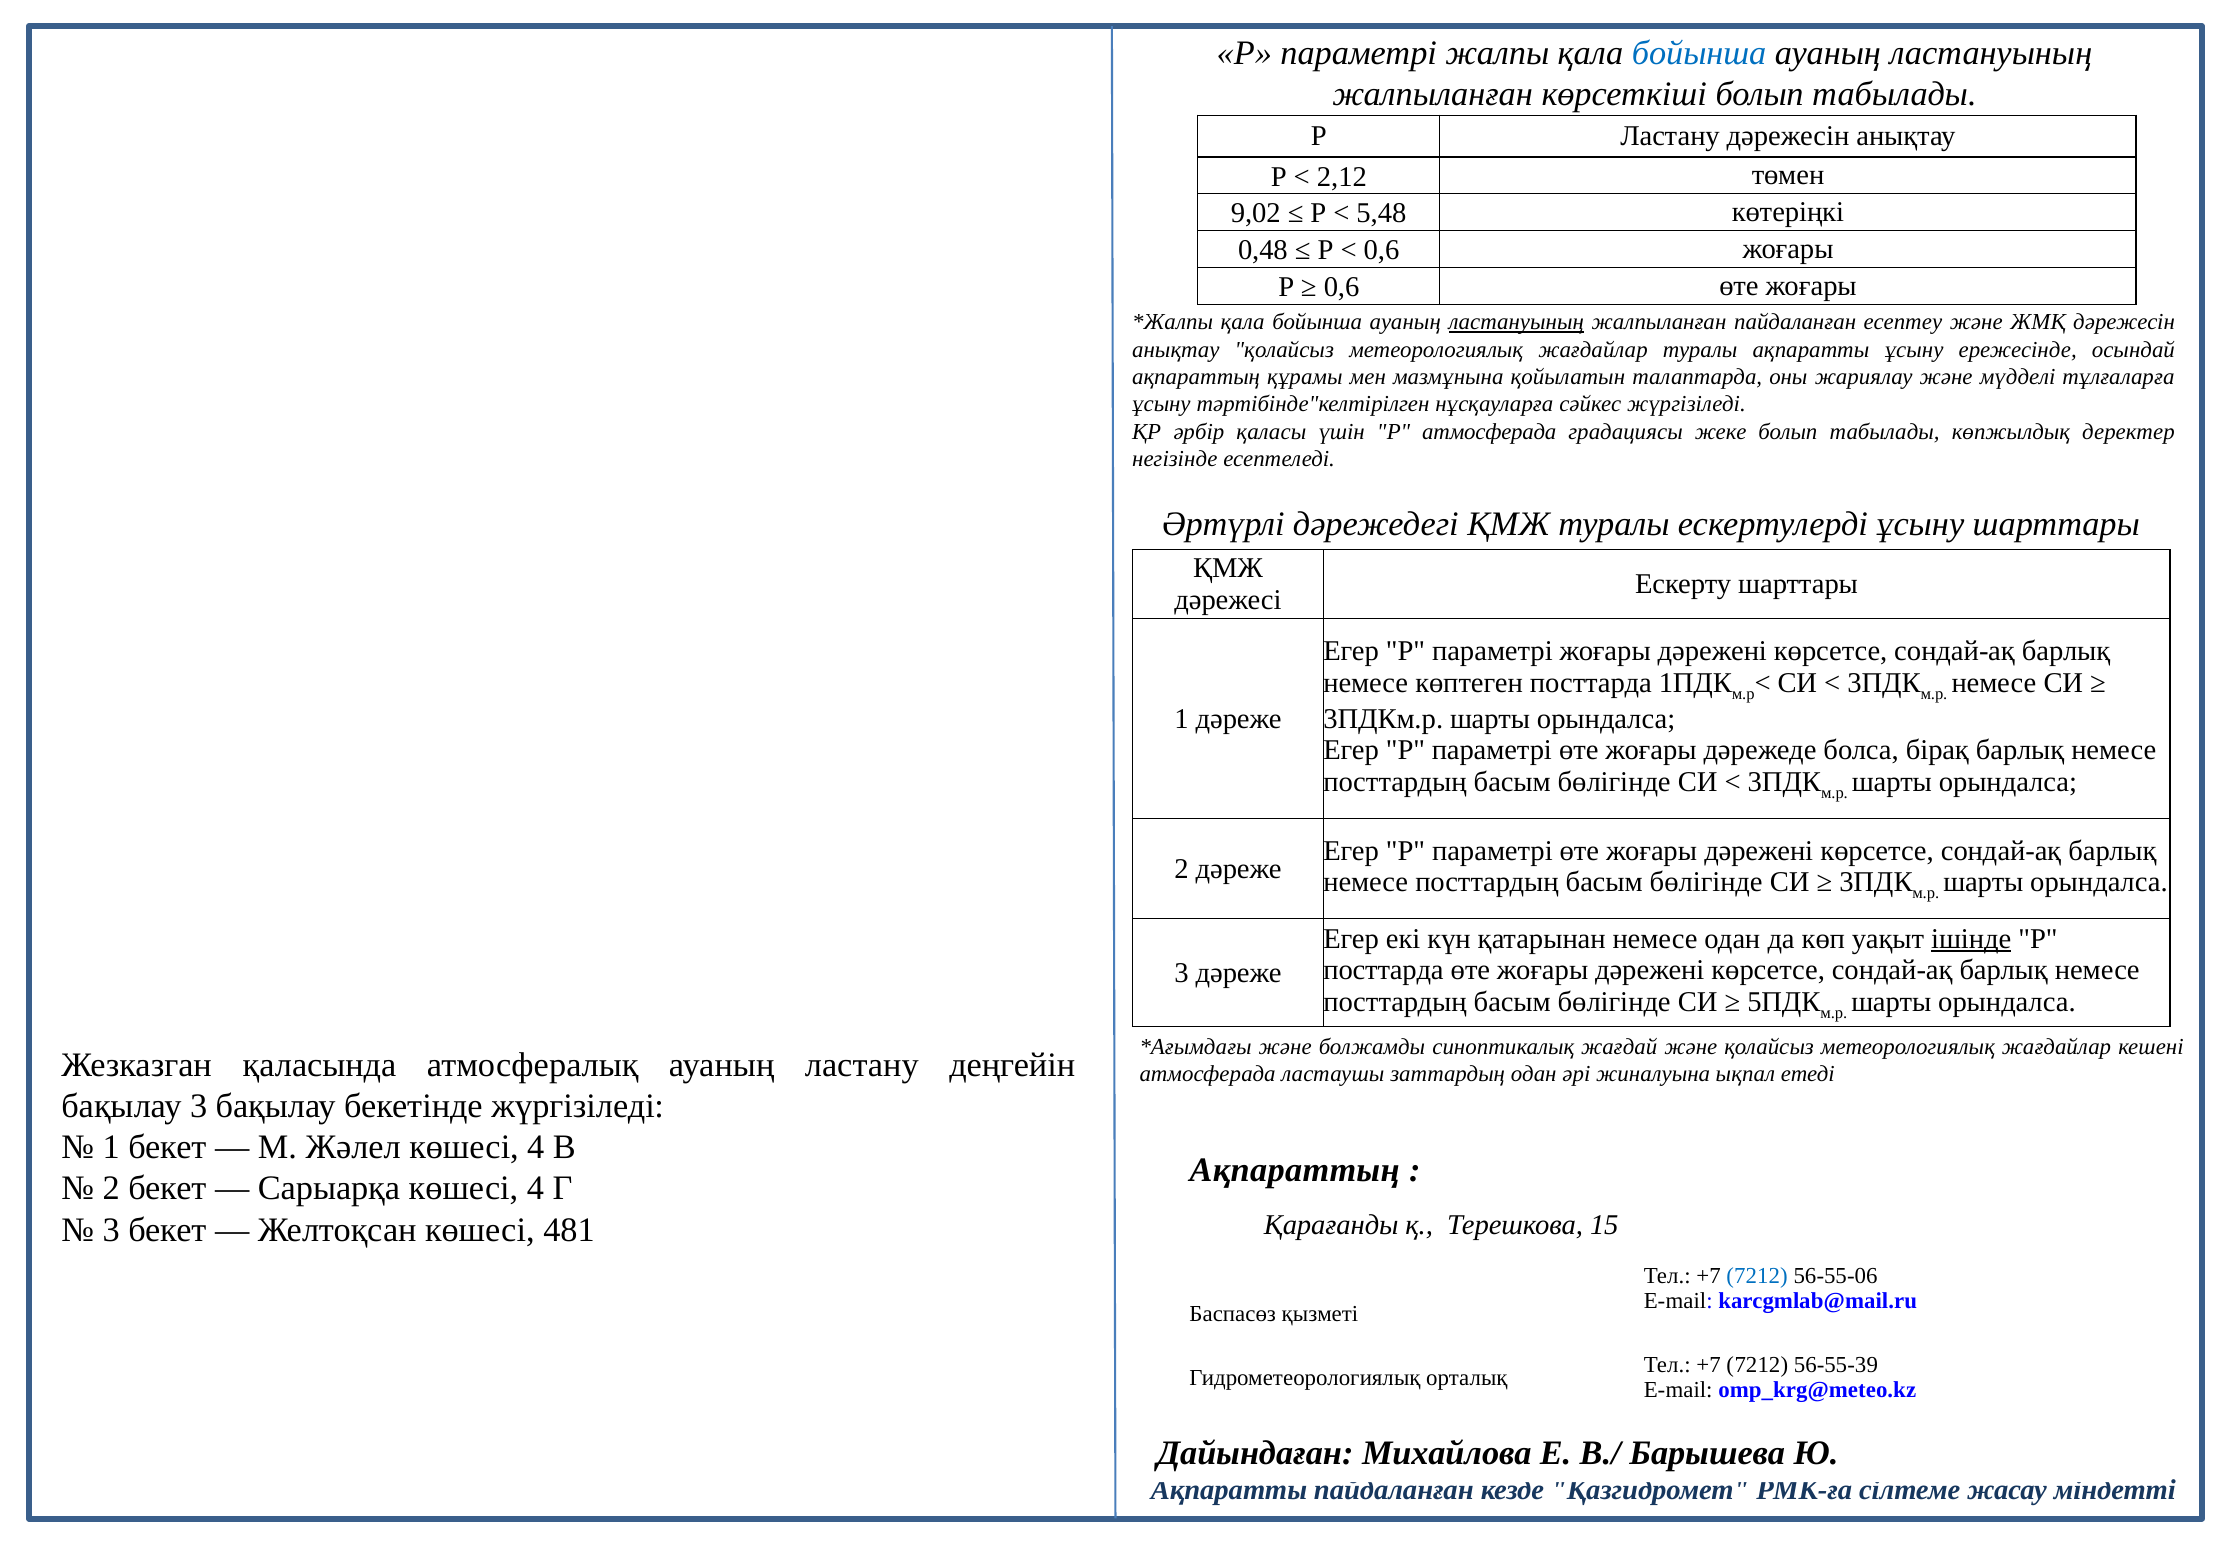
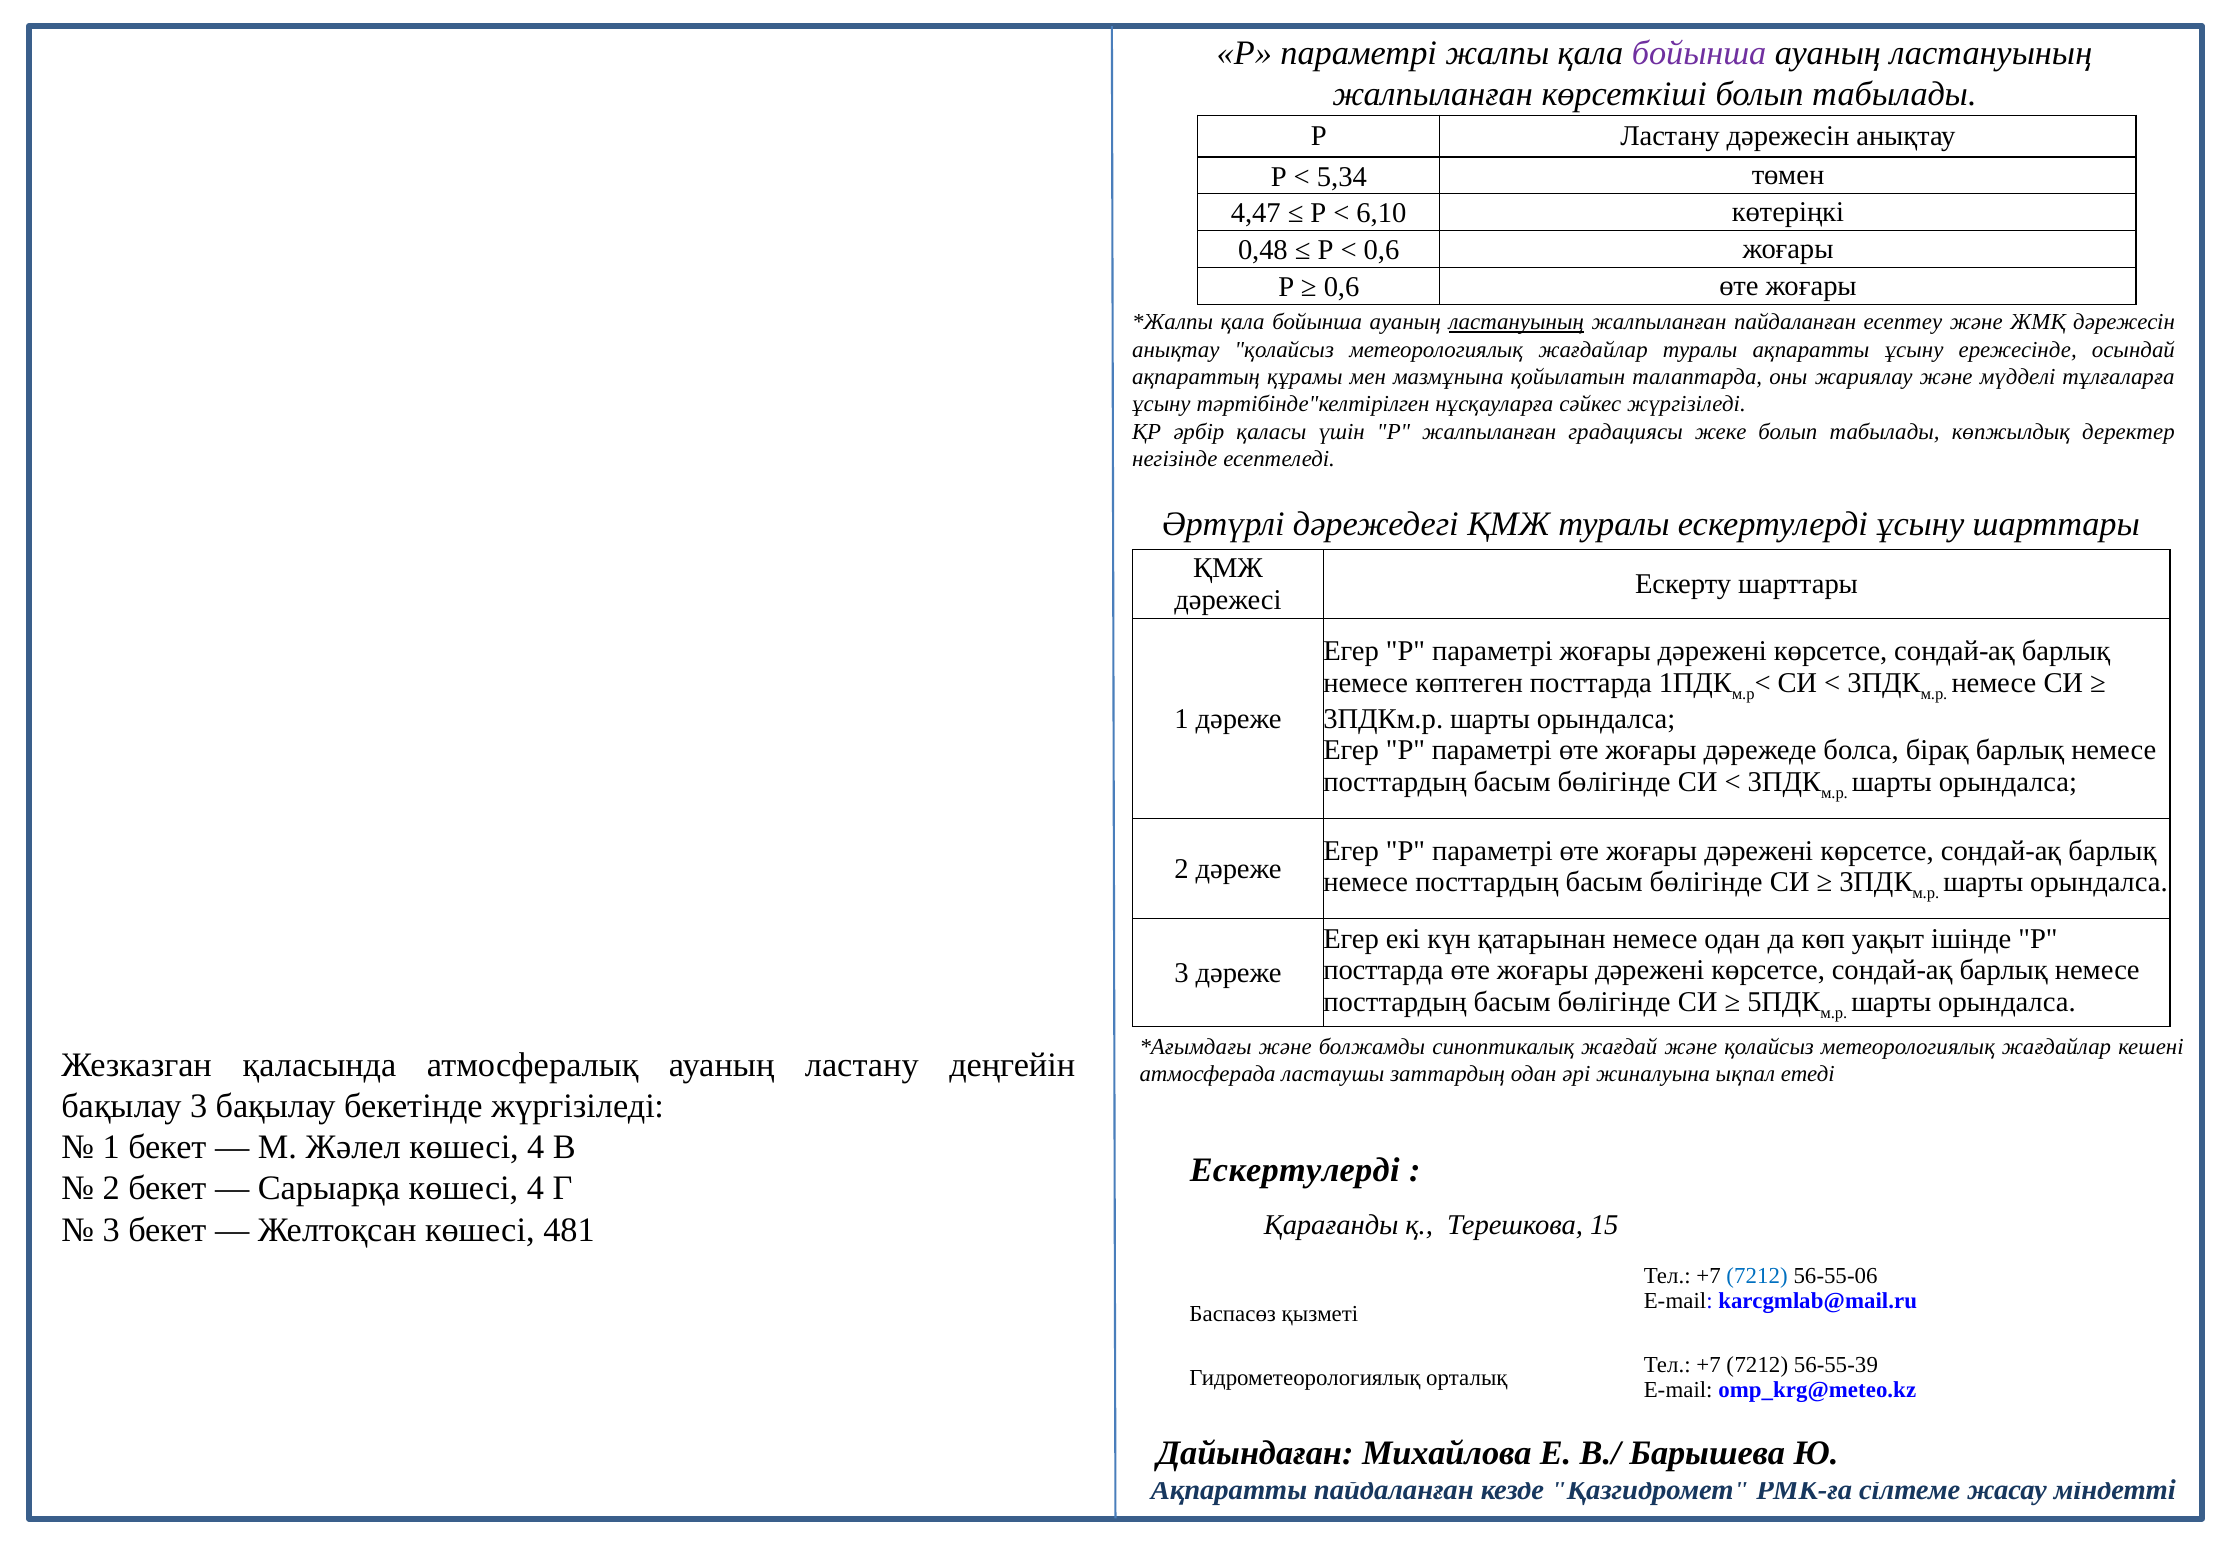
бойынша at (1699, 53) colour: blue -> purple
2,12: 2,12 -> 5,34
9,02: 9,02 -> 4,47
5,48: 5,48 -> 6,10
Р атмосферада: атмосферада -> жалпыланған
ішінде underline: present -> none
Ақпараттың at (1295, 1170): Ақпараттың -> Ескертулерді
